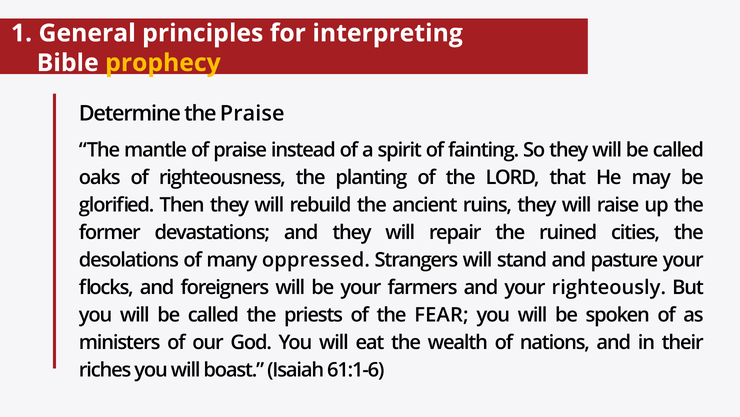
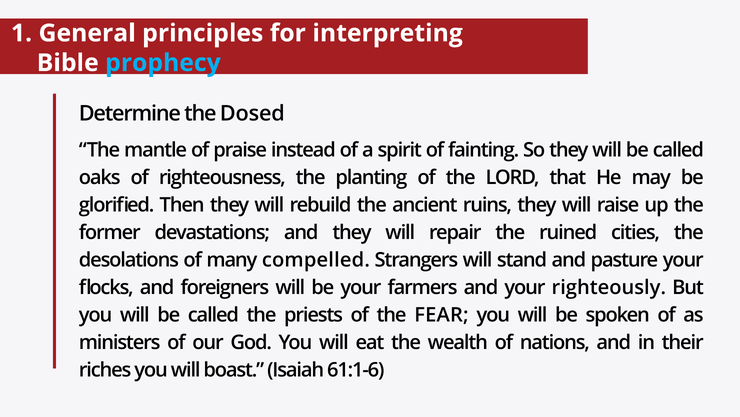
prophecy colour: yellow -> light blue
the Praise: Praise -> Dosed
oppressed: oppressed -> compelled
